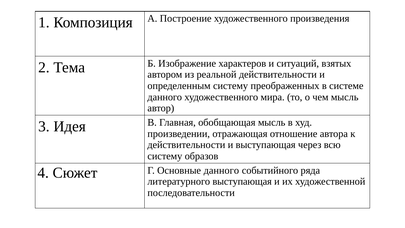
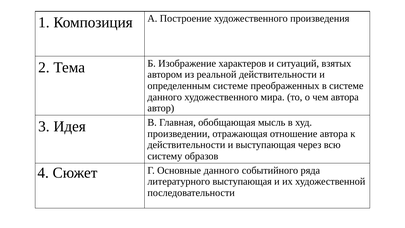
определенным систему: систему -> системе
чем мысль: мысль -> автора
